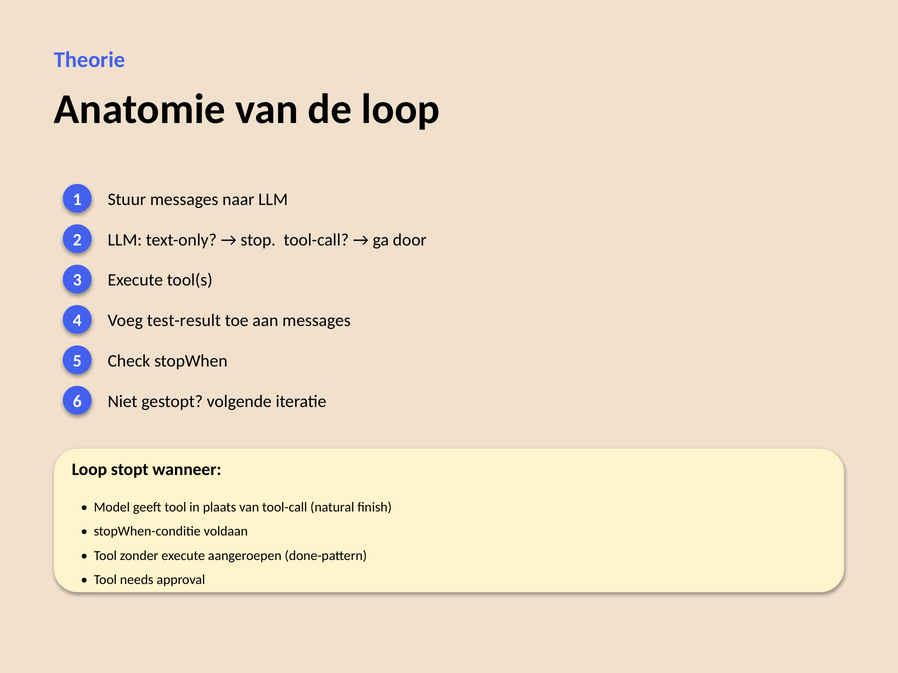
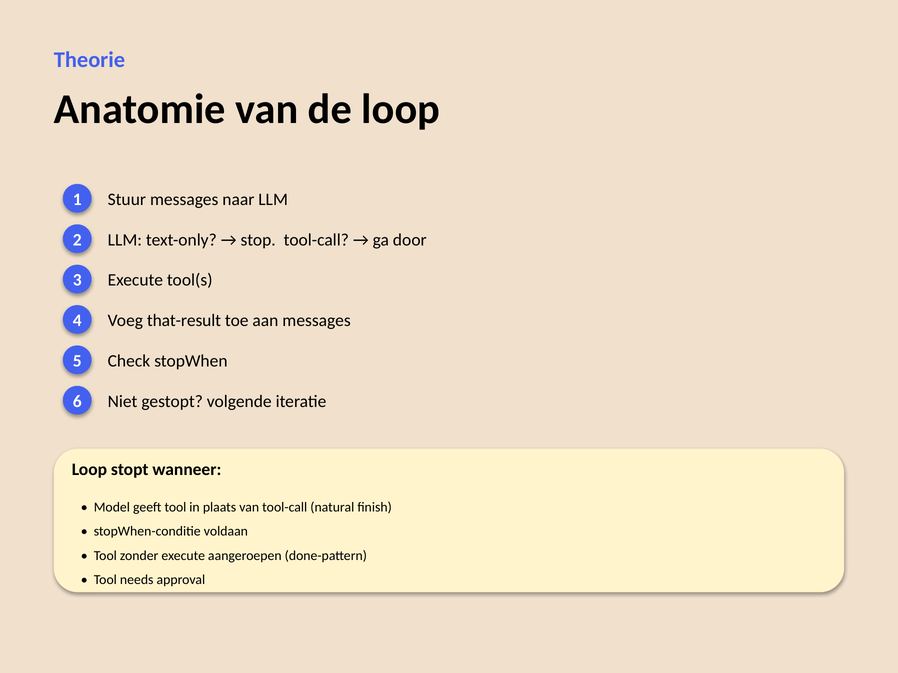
test-result: test-result -> that-result
